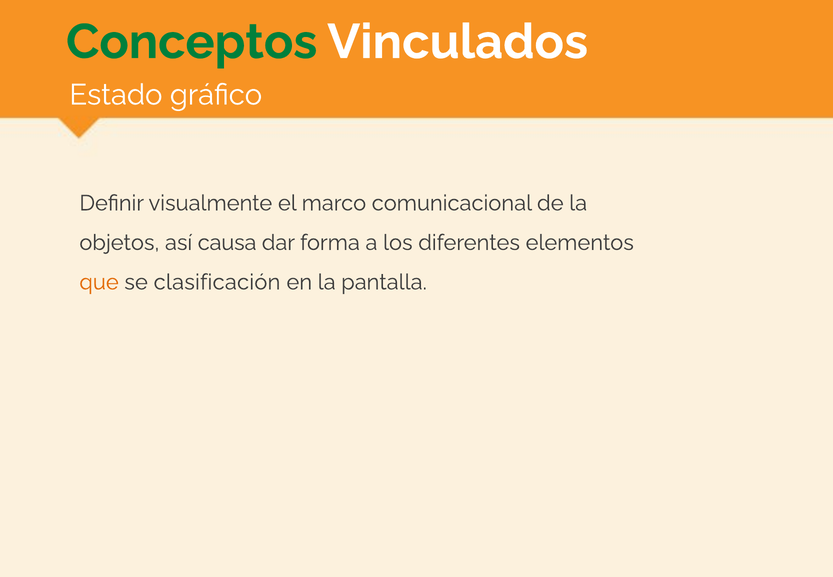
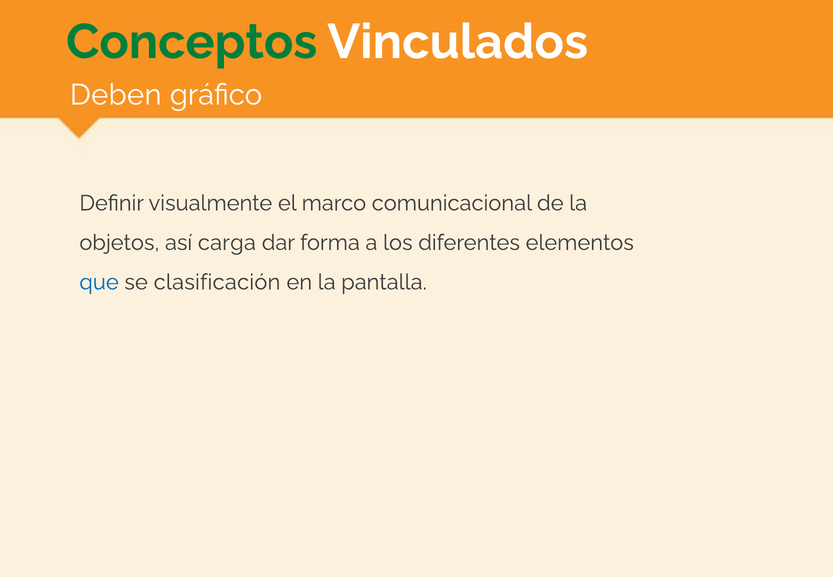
Estado: Estado -> Deben
causa: causa -> carga
que colour: orange -> blue
